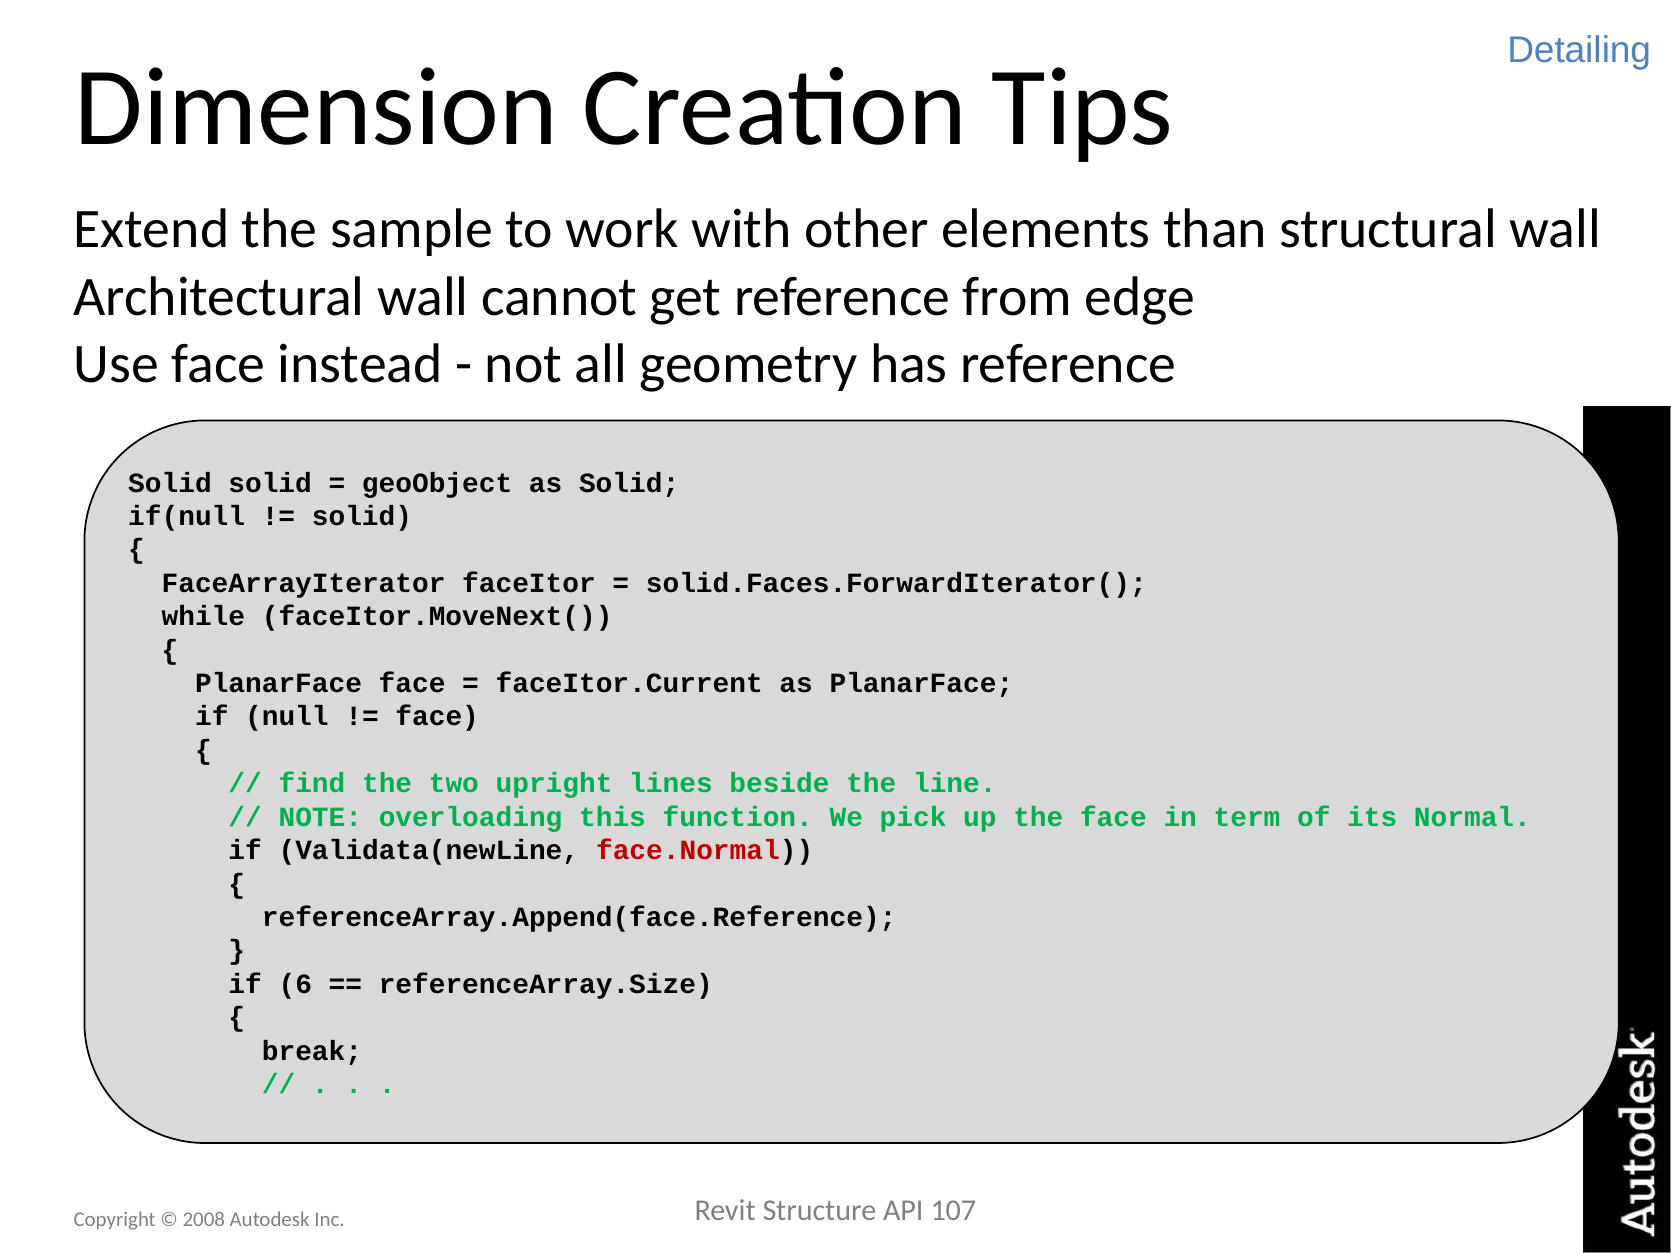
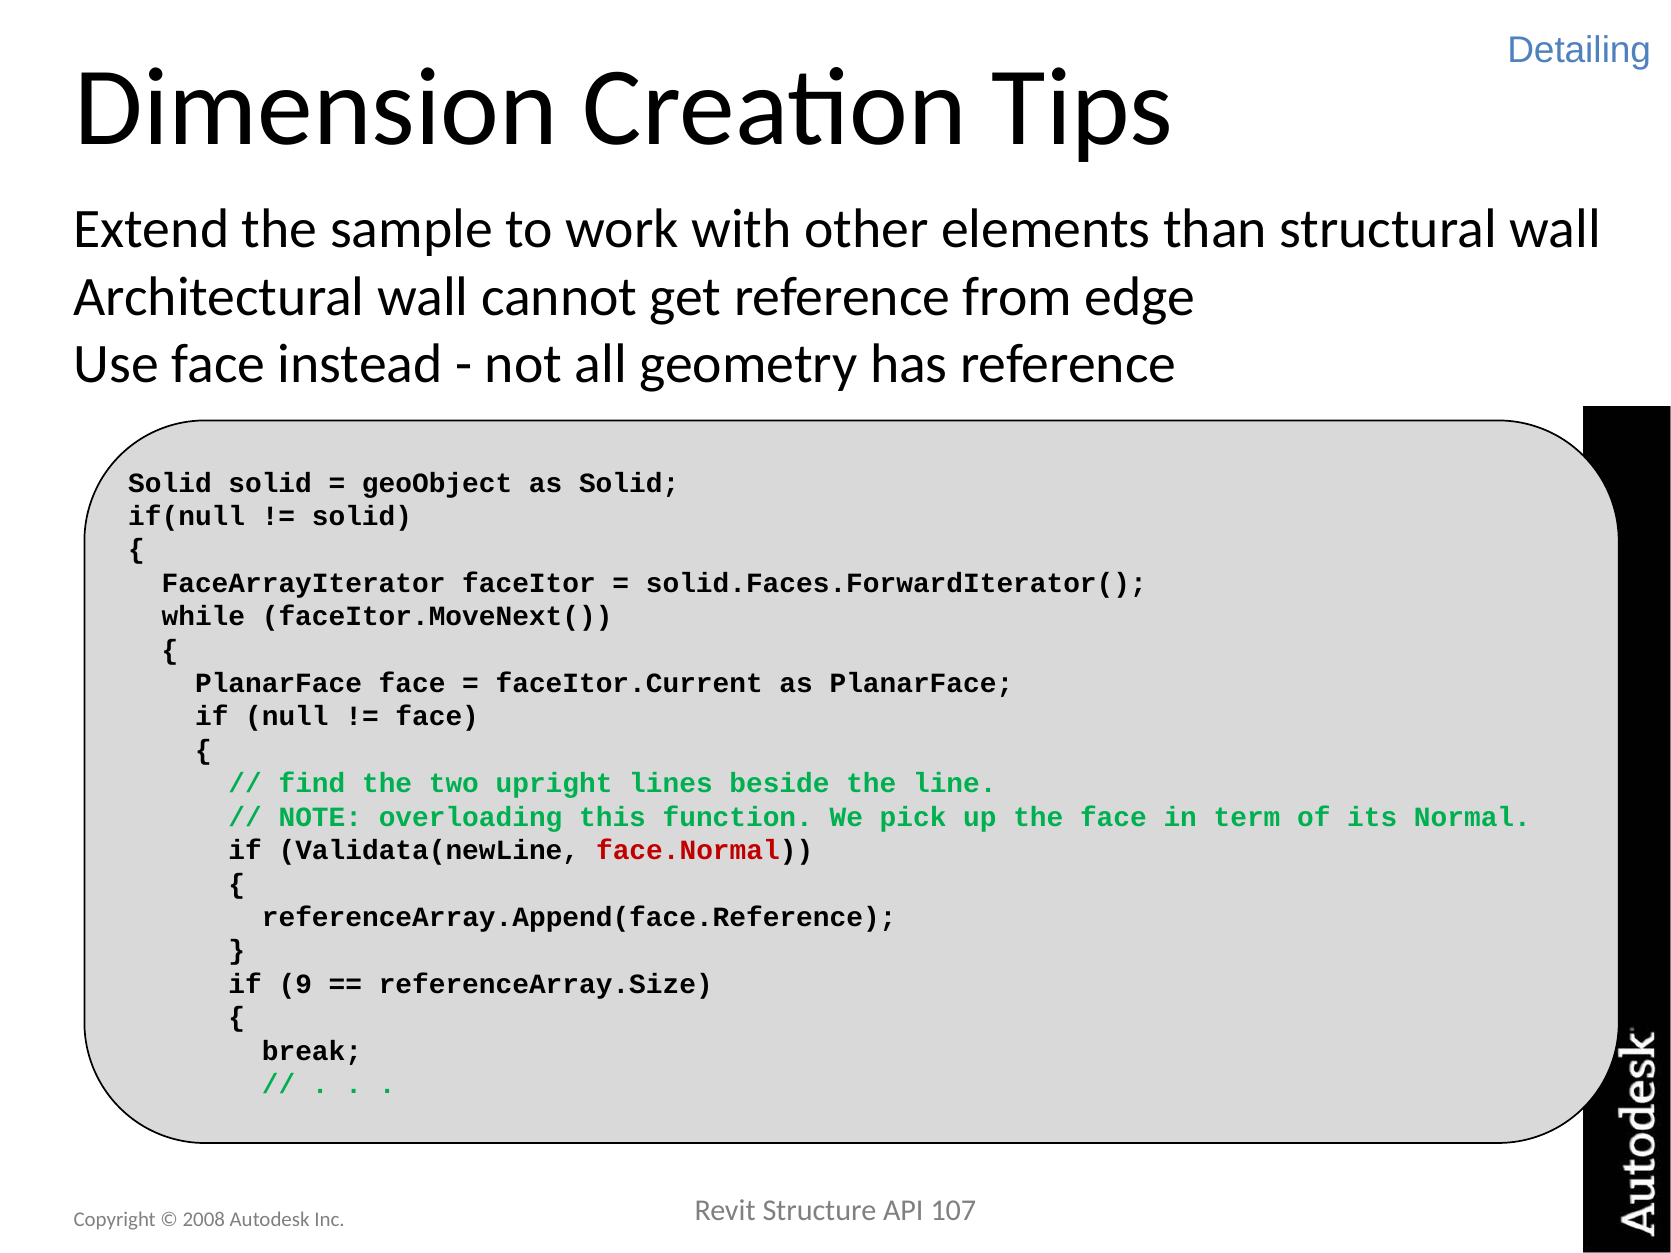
6: 6 -> 9
